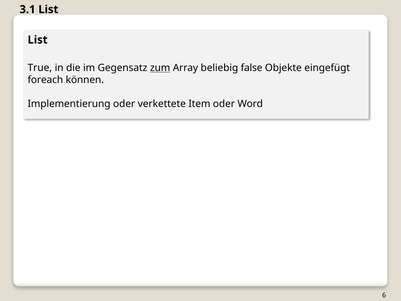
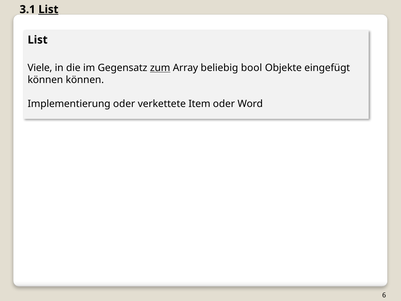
List at (48, 9) underline: none -> present
True: True -> Viele
false: false -> bool
foreach at (45, 80): foreach -> können
